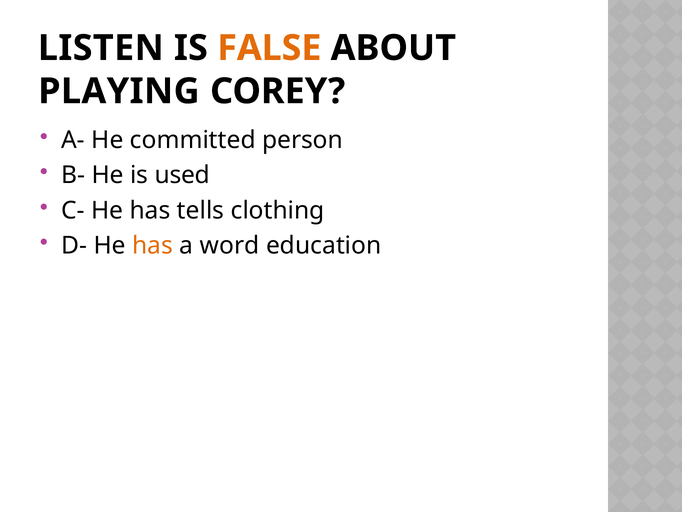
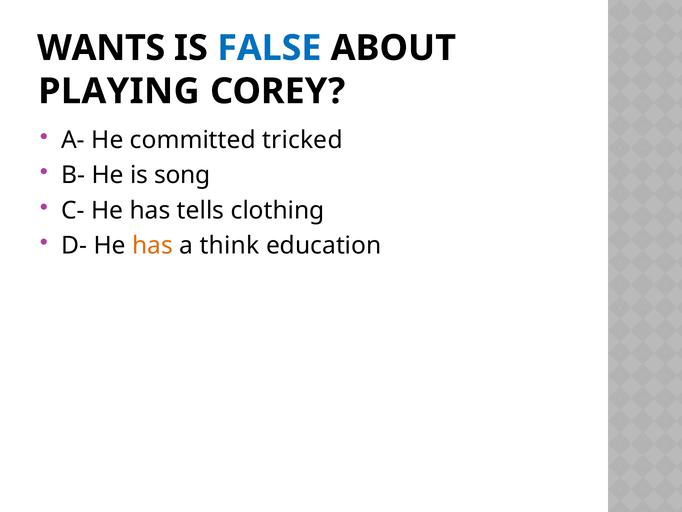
LISTEN: LISTEN -> WANTS
FALSE colour: orange -> blue
person: person -> tricked
used: used -> song
word: word -> think
